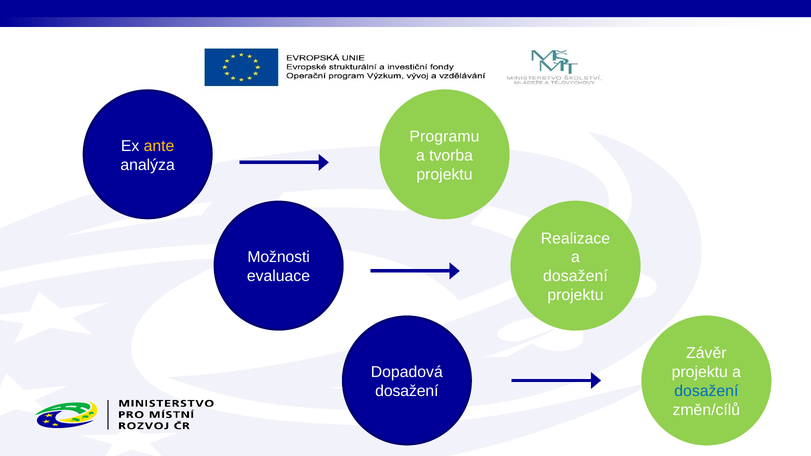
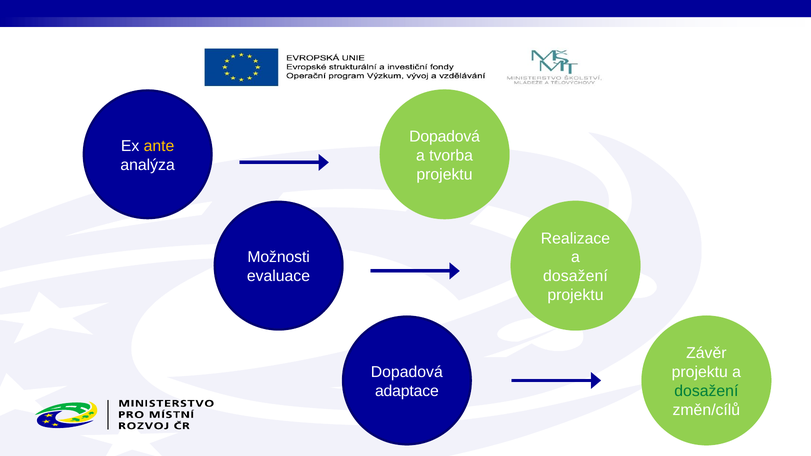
Programu at (444, 137): Programu -> Dopadová
dosažení at (407, 391): dosažení -> adaptace
dosažení at (706, 391) colour: blue -> green
